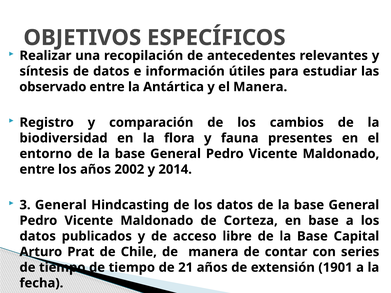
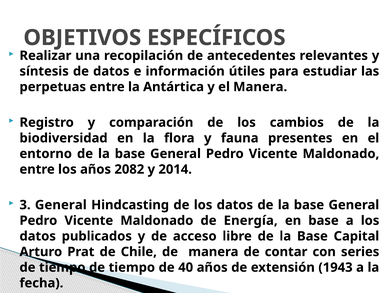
observado: observado -> perpetuas
2002: 2002 -> 2082
Corteza: Corteza -> Energía
21: 21 -> 40
1901: 1901 -> 1943
